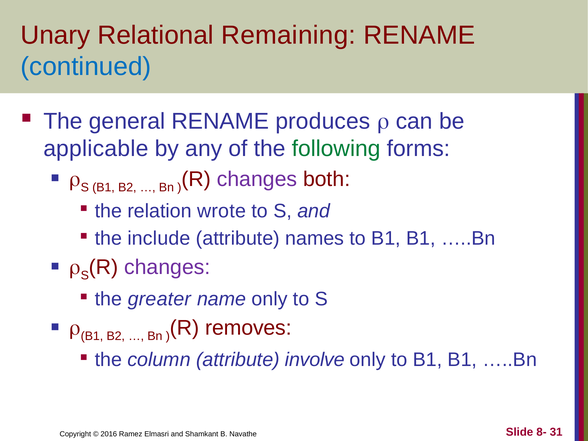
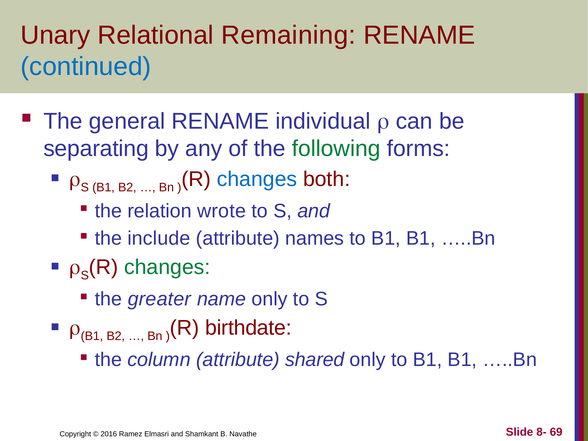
produces: produces -> individual
applicable: applicable -> separating
changes at (257, 179) colour: purple -> blue
changes at (167, 267) colour: purple -> green
removes: removes -> birthdate
involve: involve -> shared
31: 31 -> 69
